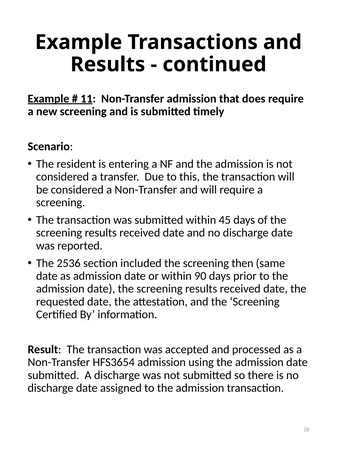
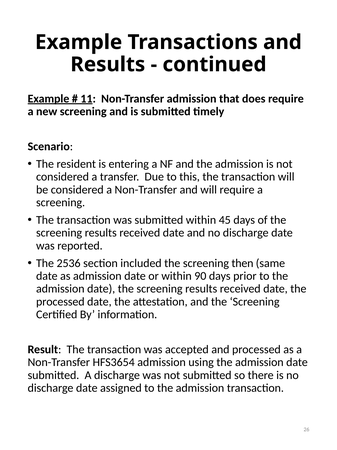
requested at (60, 301): requested -> processed
